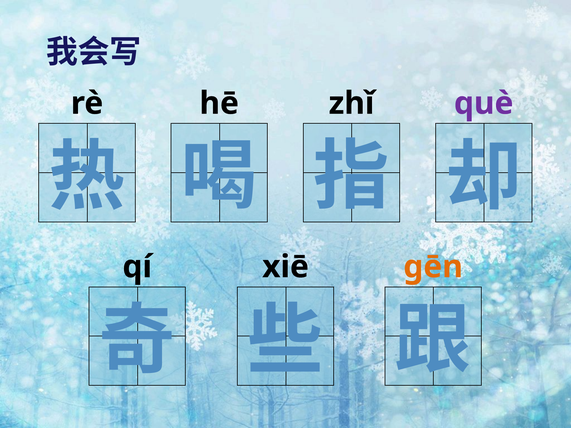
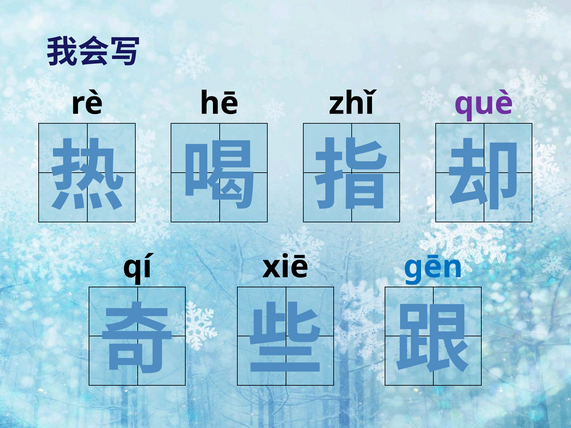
gēn colour: orange -> blue
